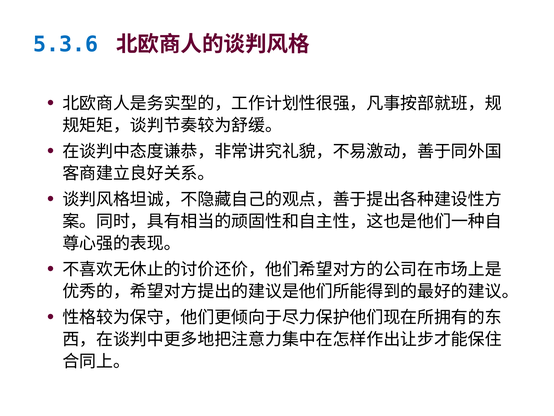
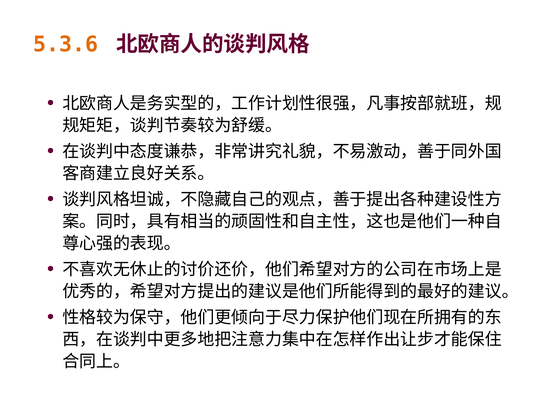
5.3.6 colour: blue -> orange
